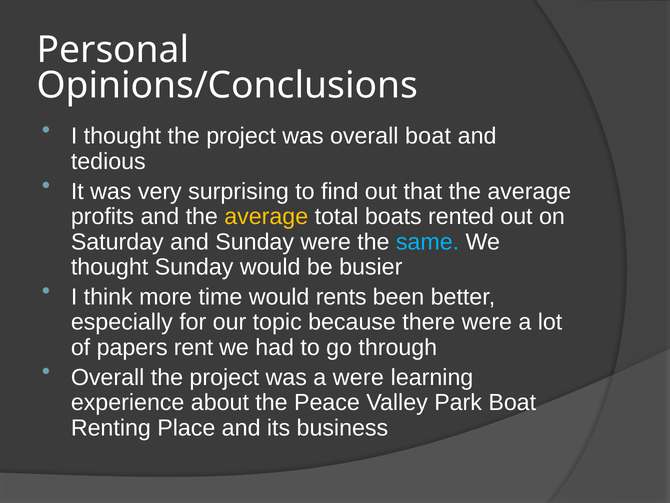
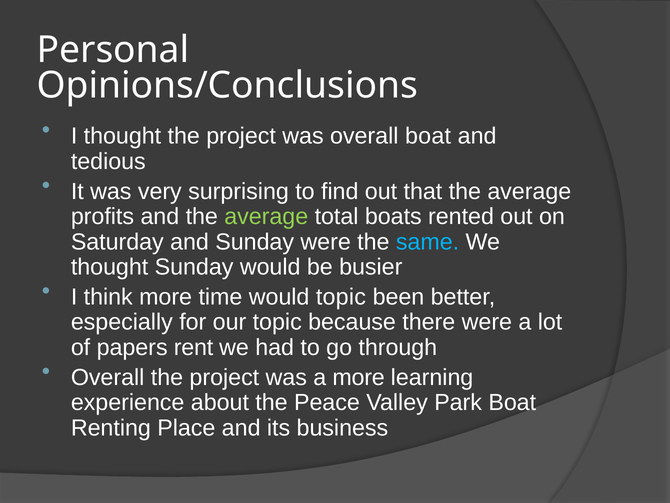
average at (266, 216) colour: yellow -> light green
would rents: rents -> topic
a were: were -> more
